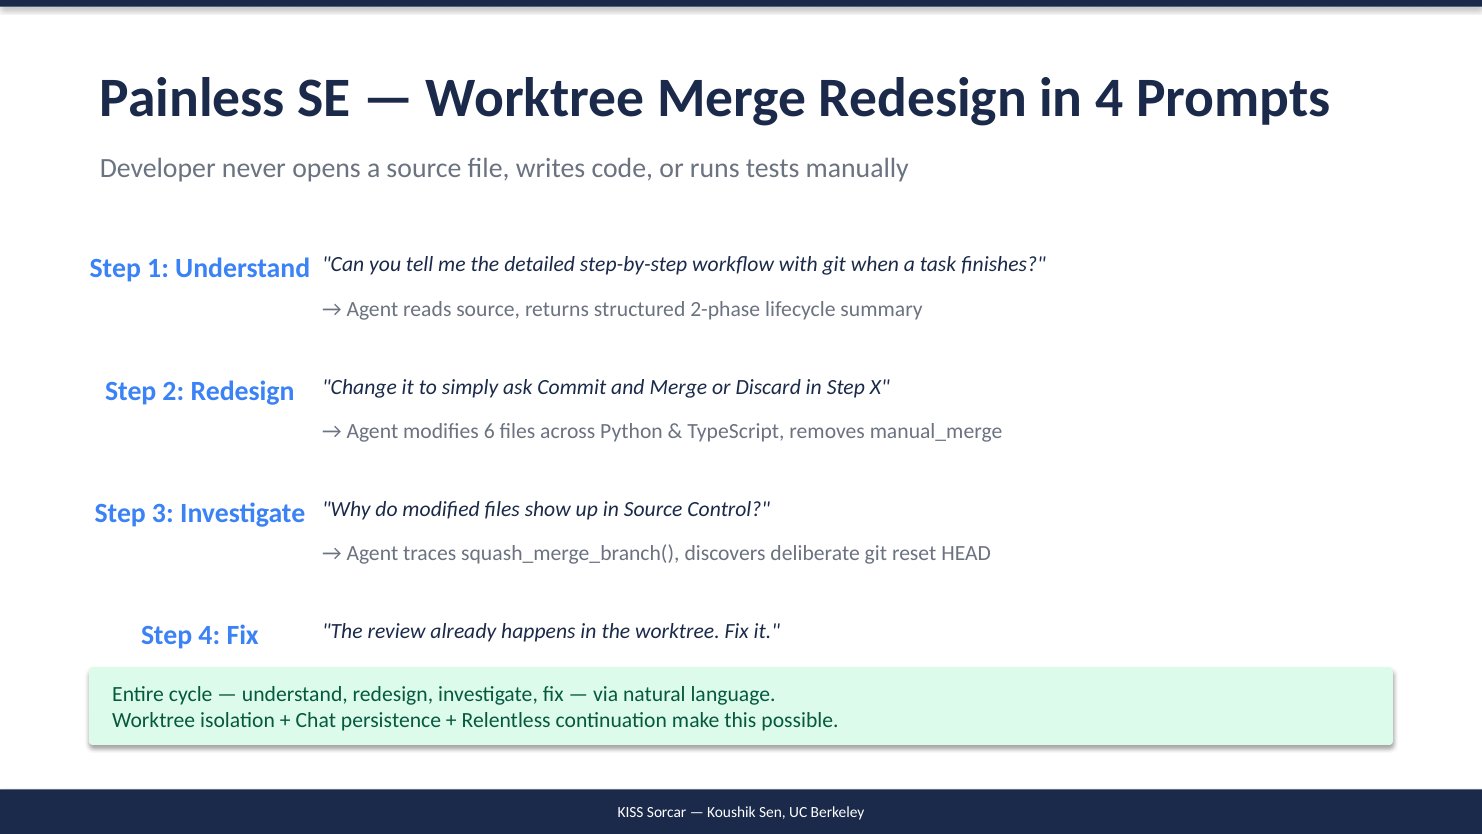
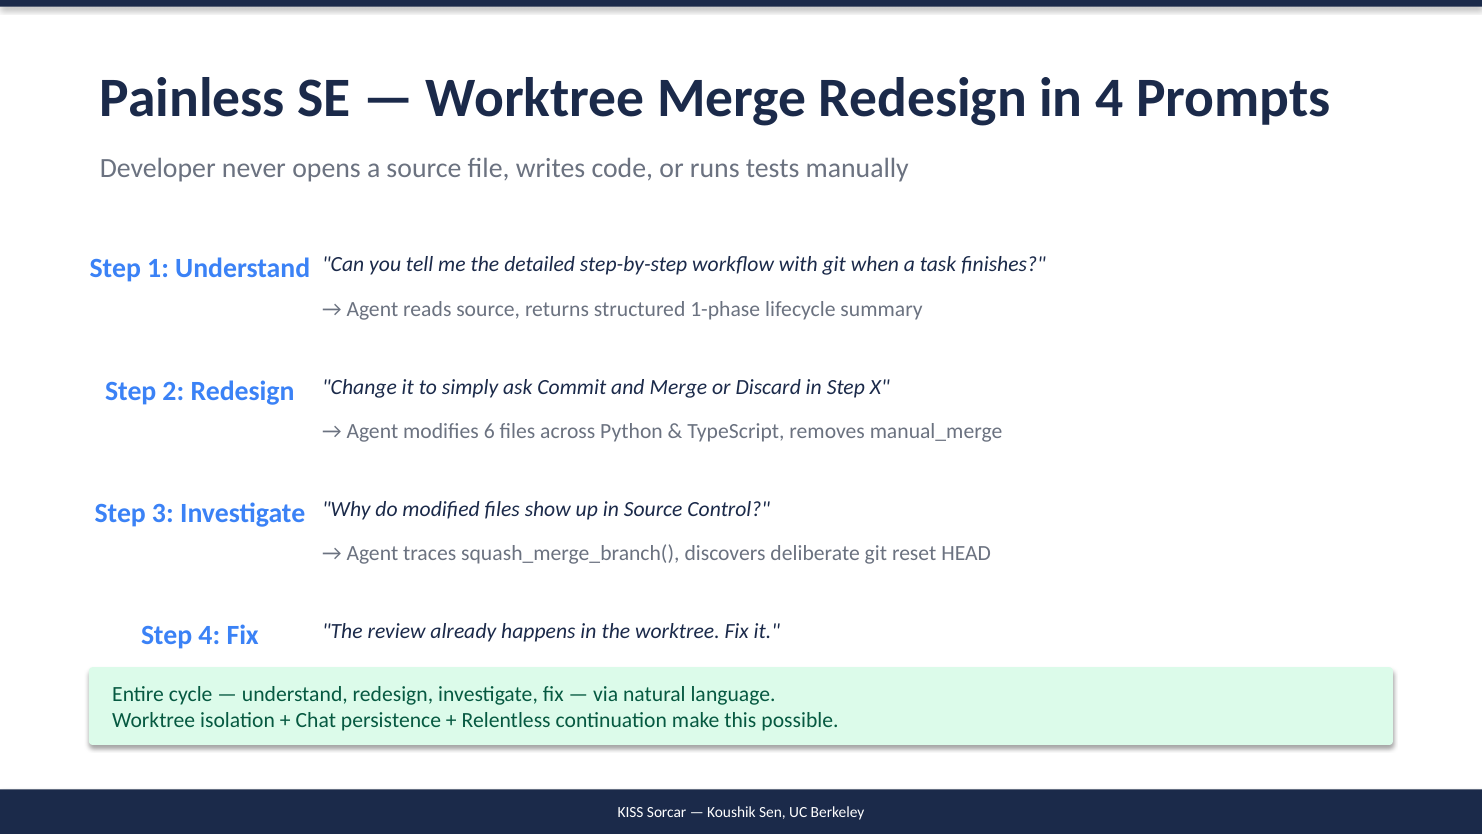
2-phase: 2-phase -> 1-phase
